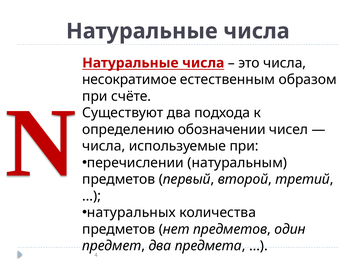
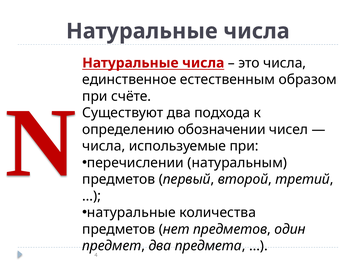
несократимое: несократимое -> единственное
натуральных at (131, 213): натуральных -> натуральные
